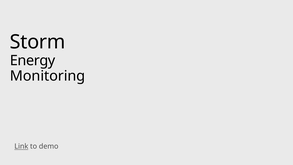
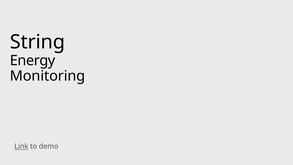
Storm: Storm -> String
